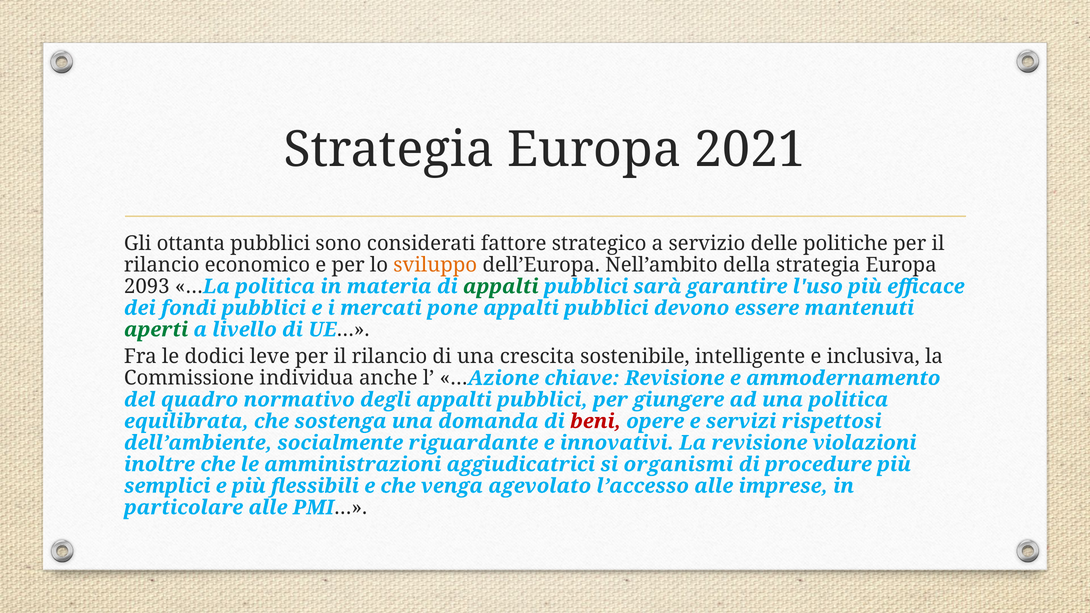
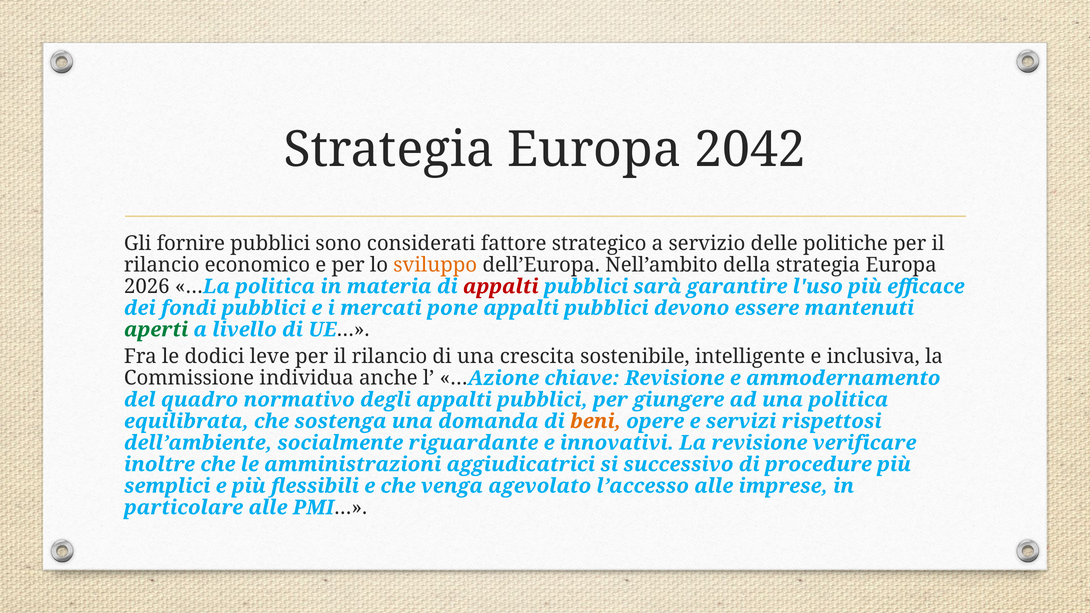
2021: 2021 -> 2042
ottanta: ottanta -> fornire
2093: 2093 -> 2026
appalti at (501, 287) colour: green -> red
beni colour: red -> orange
violazioni: violazioni -> verificare
organismi: organismi -> successivo
